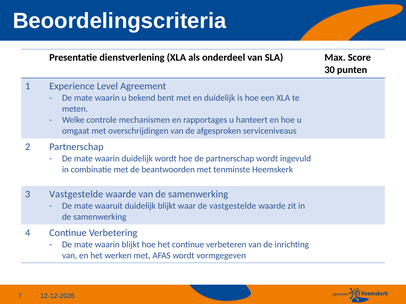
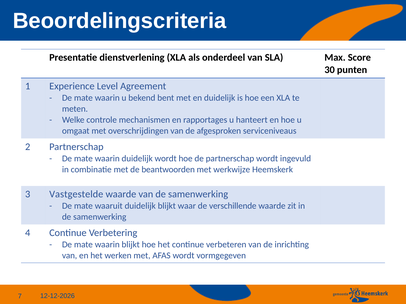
tenminste: tenminste -> werkwijze
de vastgestelde: vastgestelde -> verschillende
